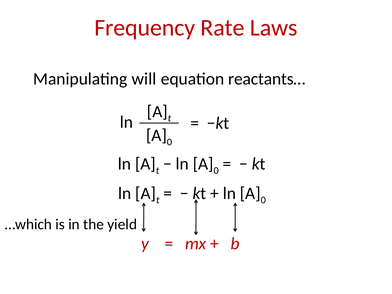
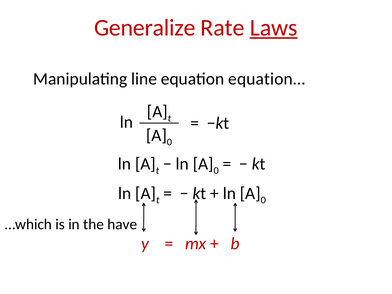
Frequency: Frequency -> Generalize
Laws underline: none -> present
will: will -> line
reactants…: reactants… -> equation…
yield: yield -> have
